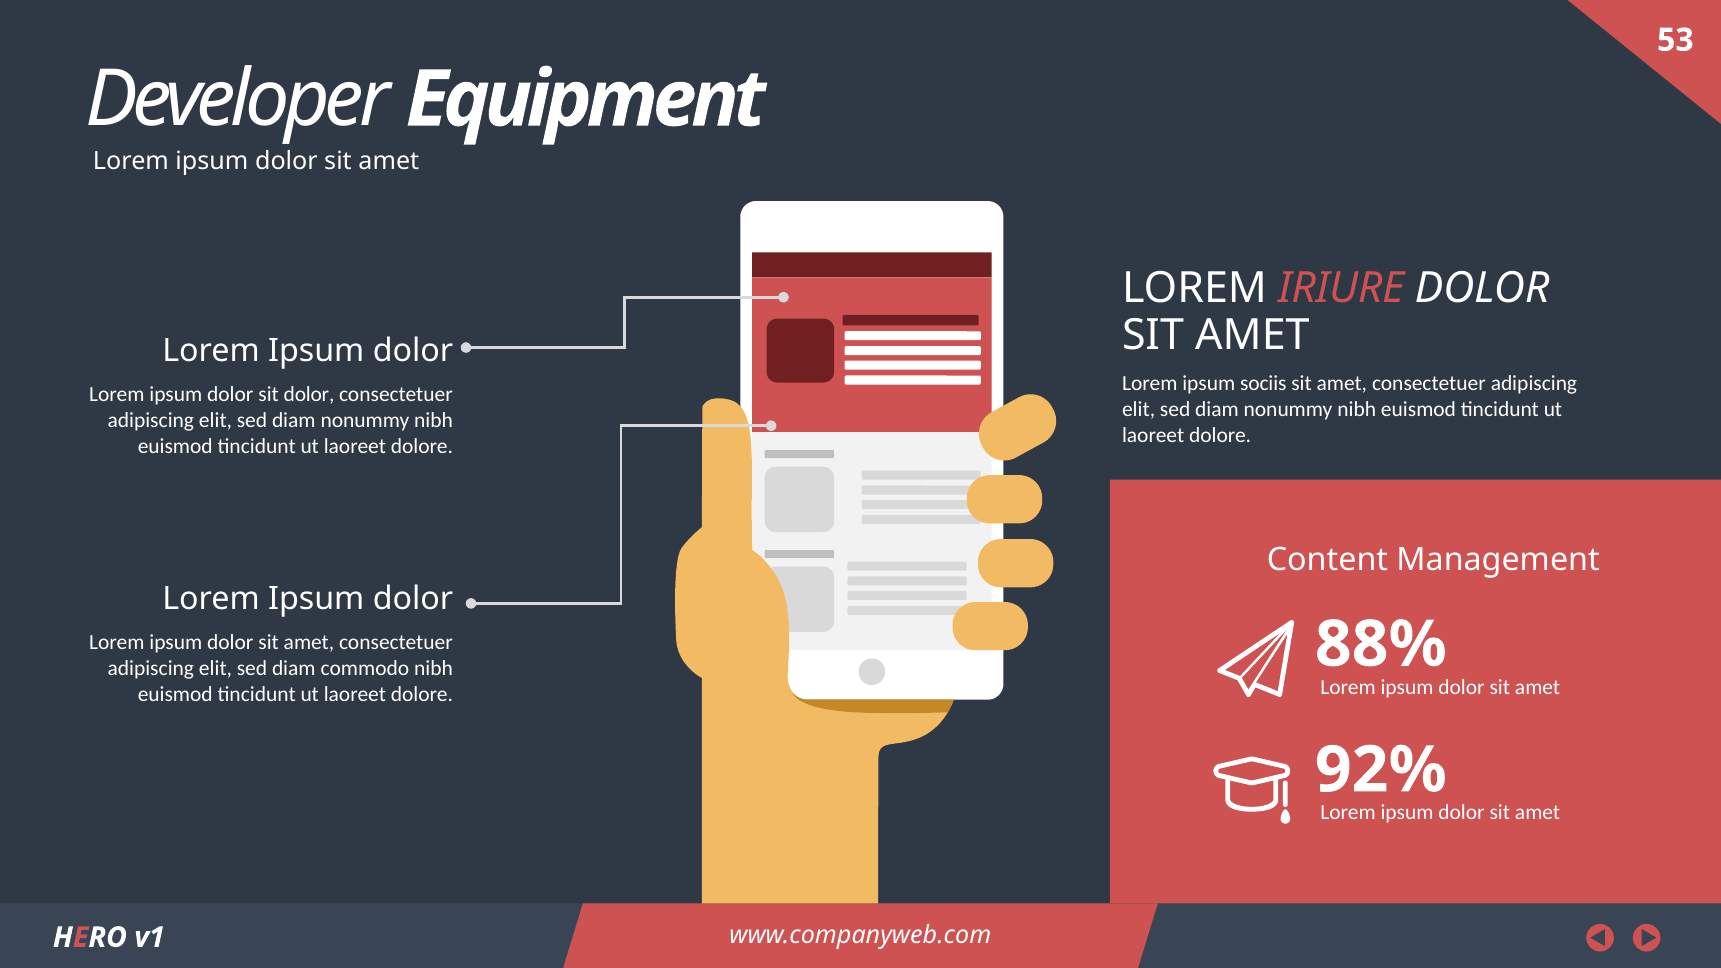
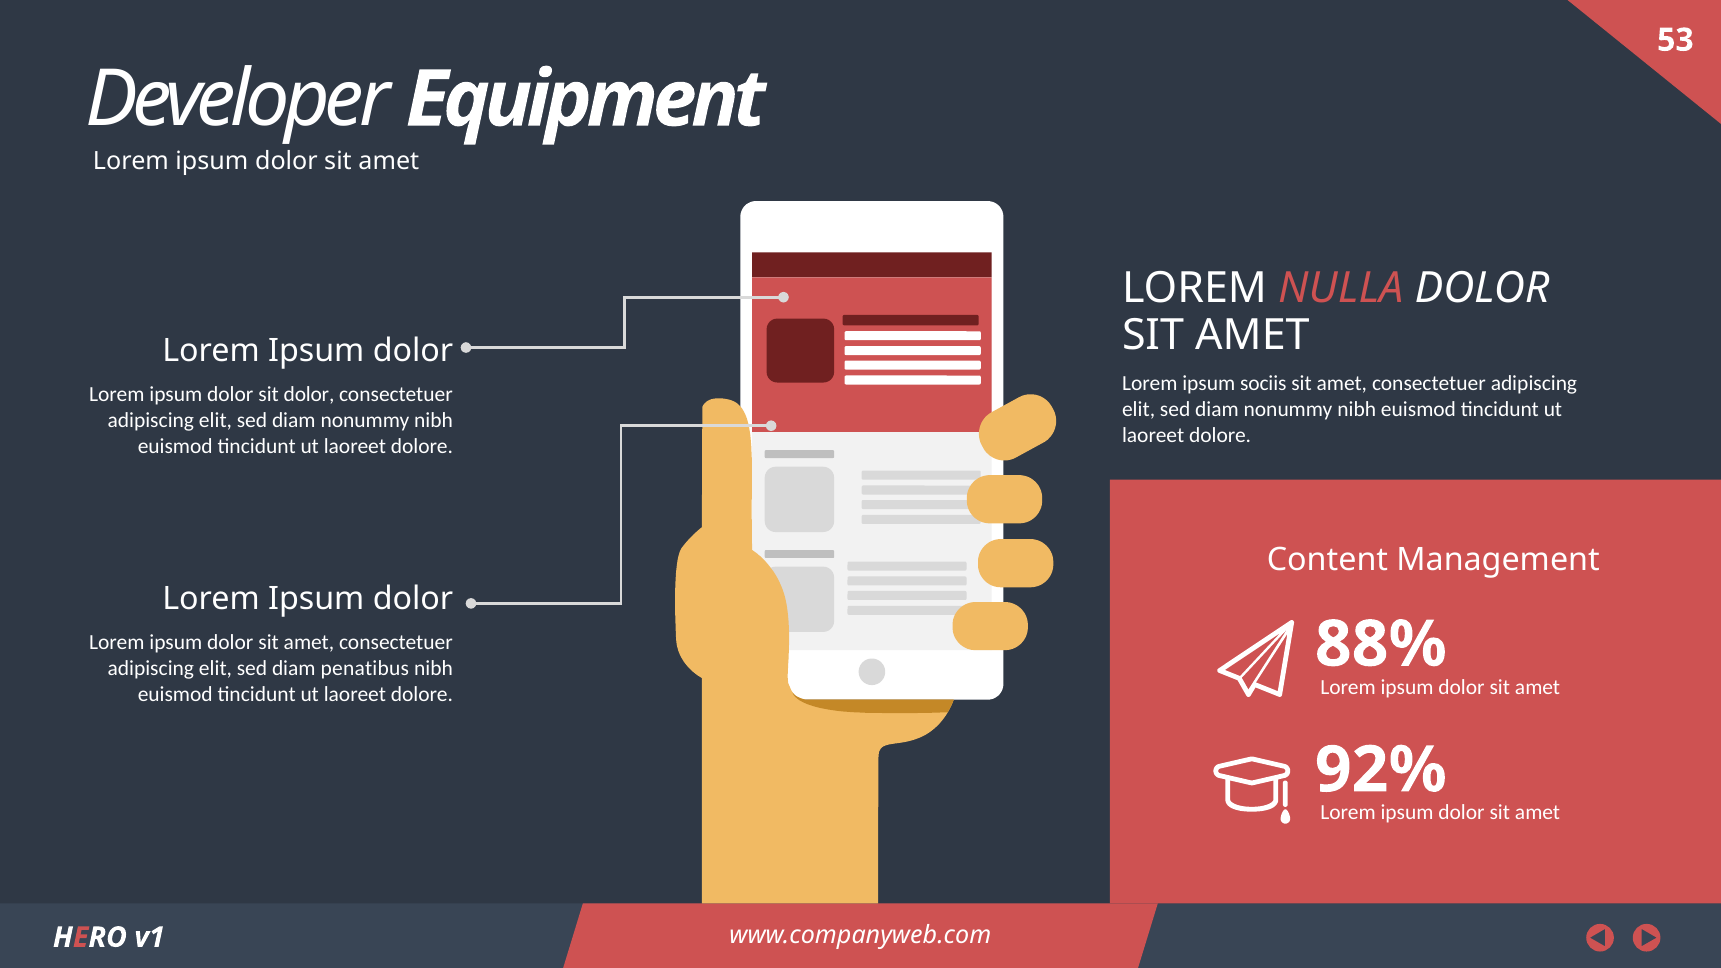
IRIURE: IRIURE -> NULLA
commodo: commodo -> penatibus
